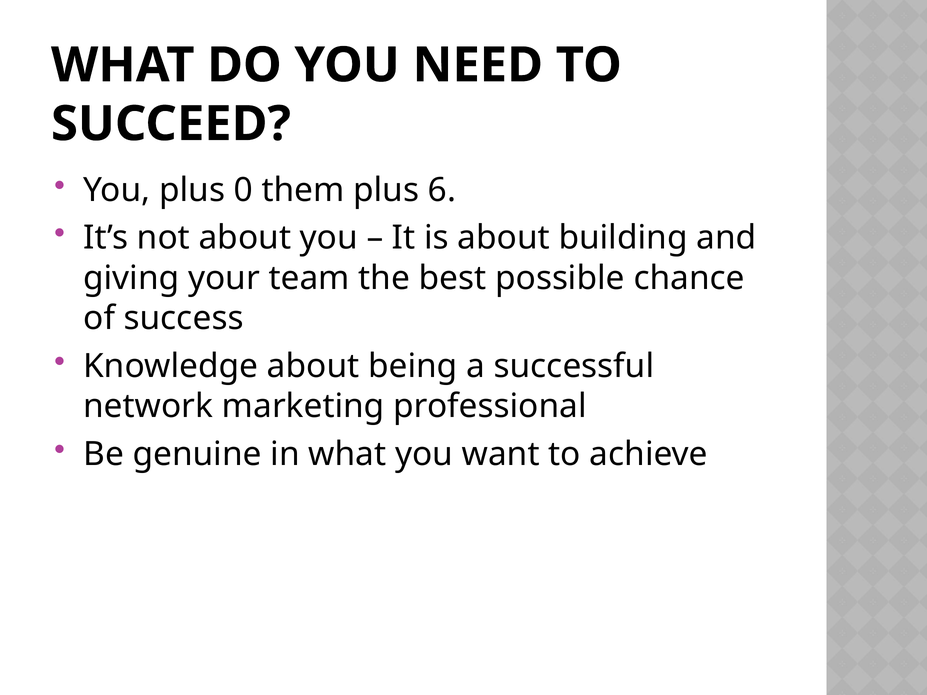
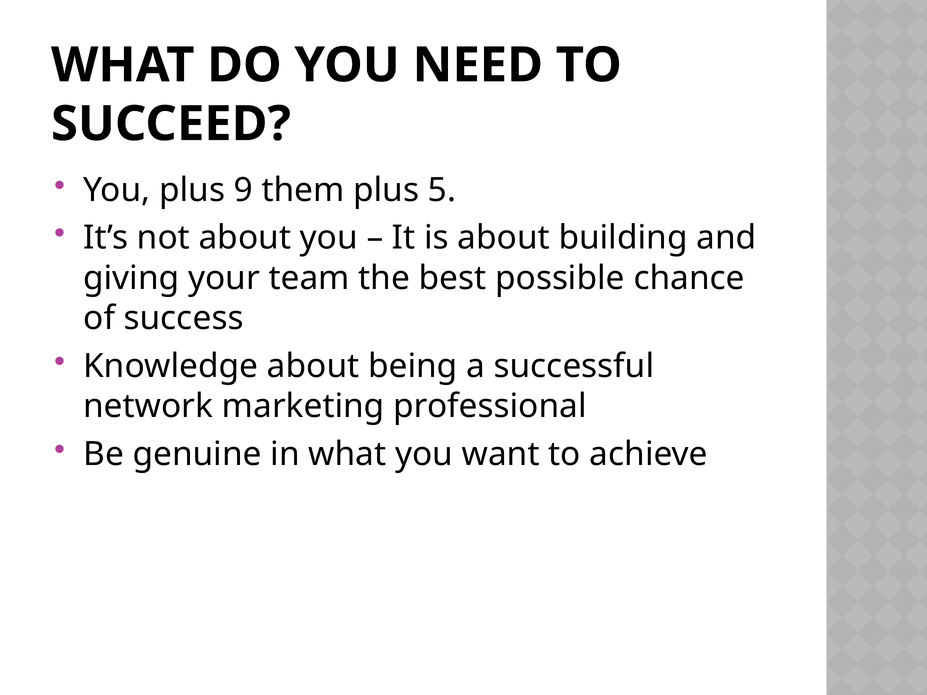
0: 0 -> 9
6: 6 -> 5
